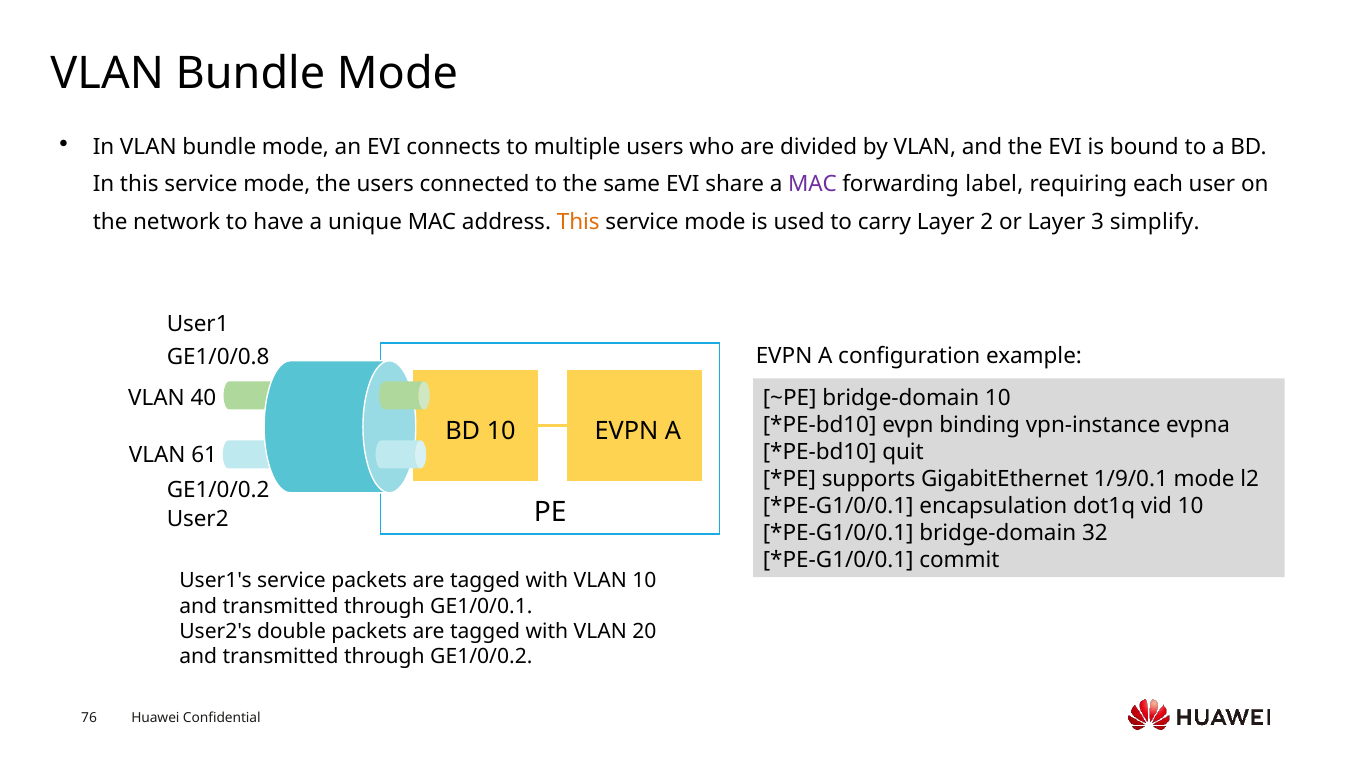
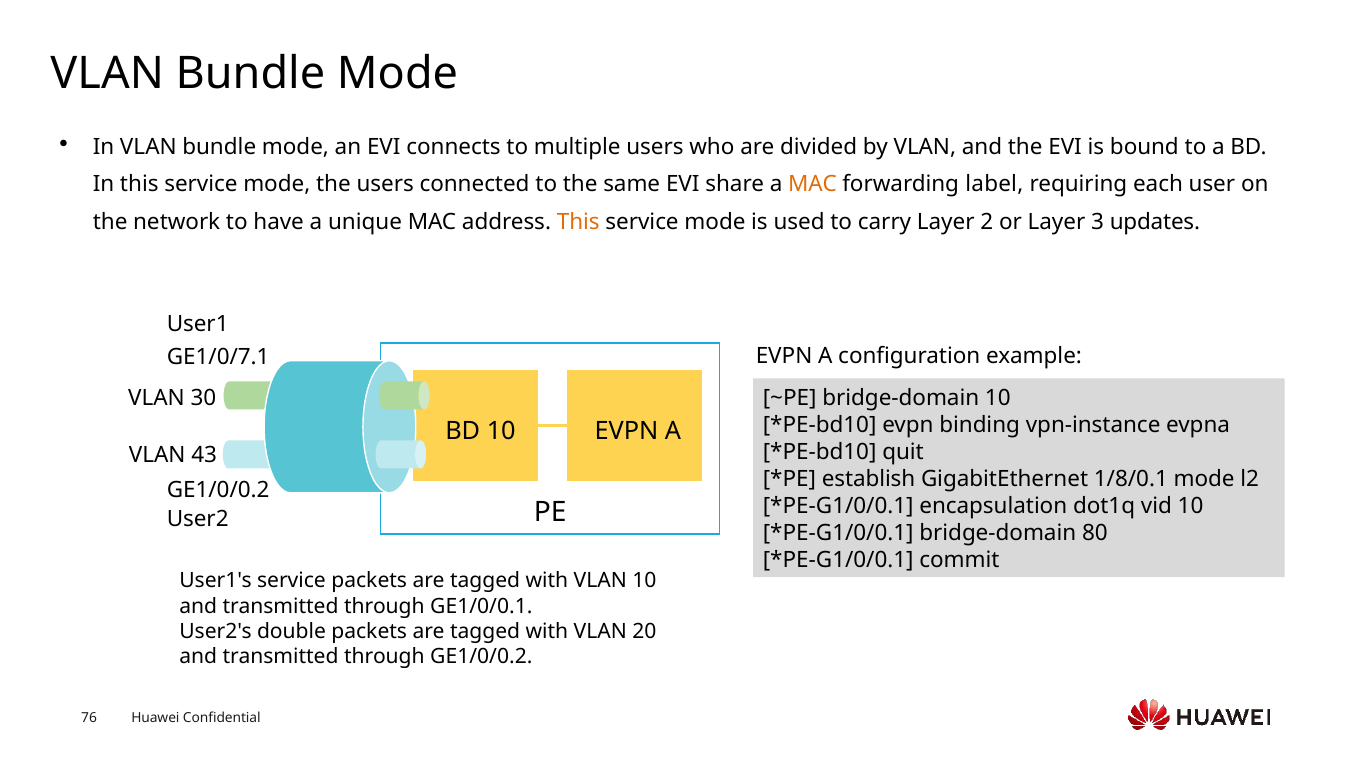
MAC at (812, 185) colour: purple -> orange
simplify: simplify -> updates
GE1/0/0.8: GE1/0/0.8 -> GE1/0/7.1
40: 40 -> 30
61: 61 -> 43
supports: supports -> establish
1/9/0.1: 1/9/0.1 -> 1/8/0.1
32: 32 -> 80
